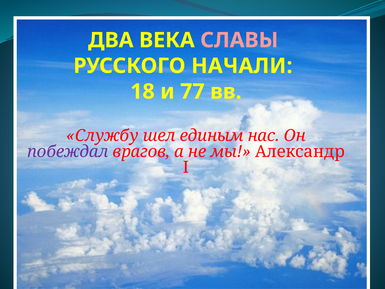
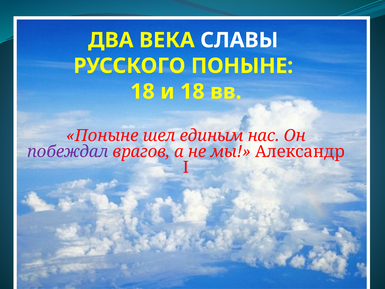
СЛАВЫ colour: pink -> white
РУССКОГО НАЧАЛИ: НАЧАЛИ -> ПОНЫНЕ
и 77: 77 -> 18
Службу at (102, 135): Службу -> Поныне
